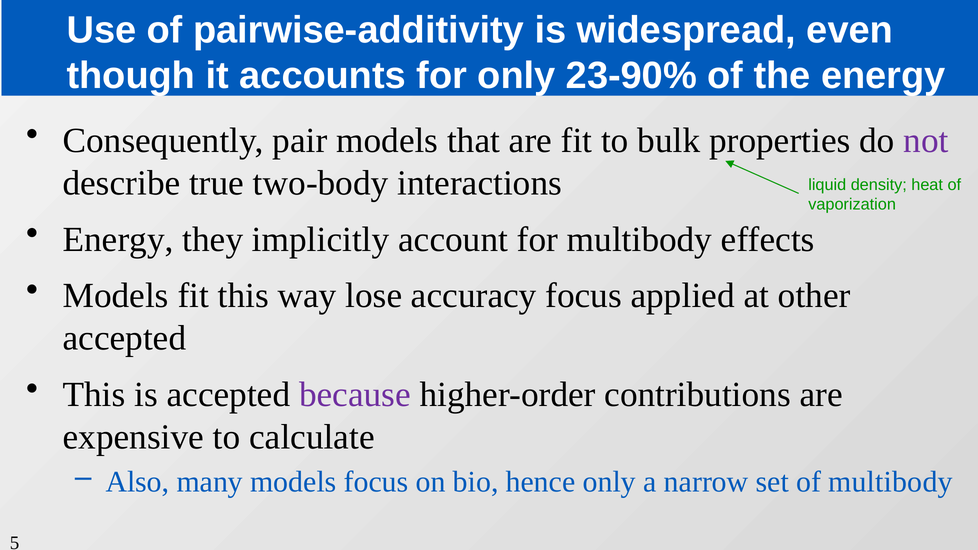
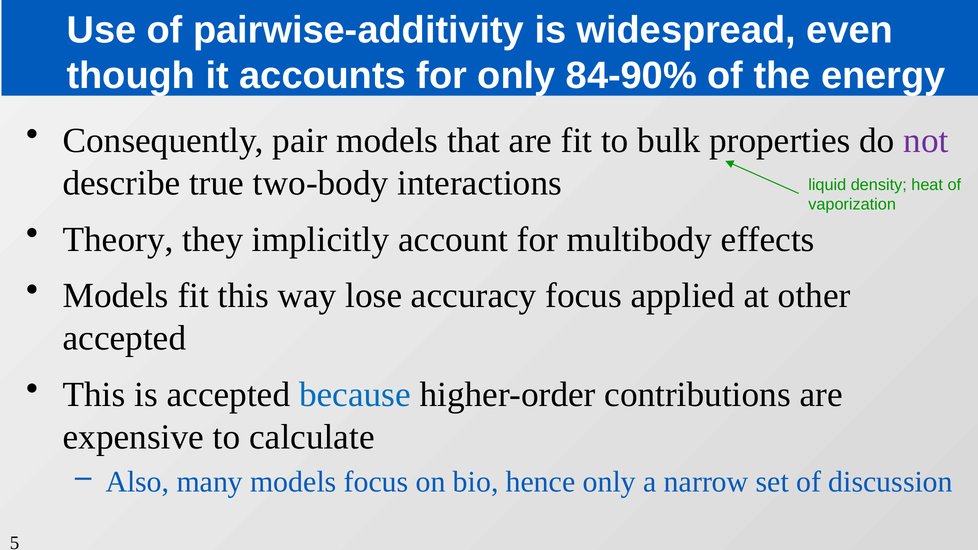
23-90%: 23-90% -> 84-90%
Energy at (118, 239): Energy -> Theory
because colour: purple -> blue
of multibody: multibody -> discussion
